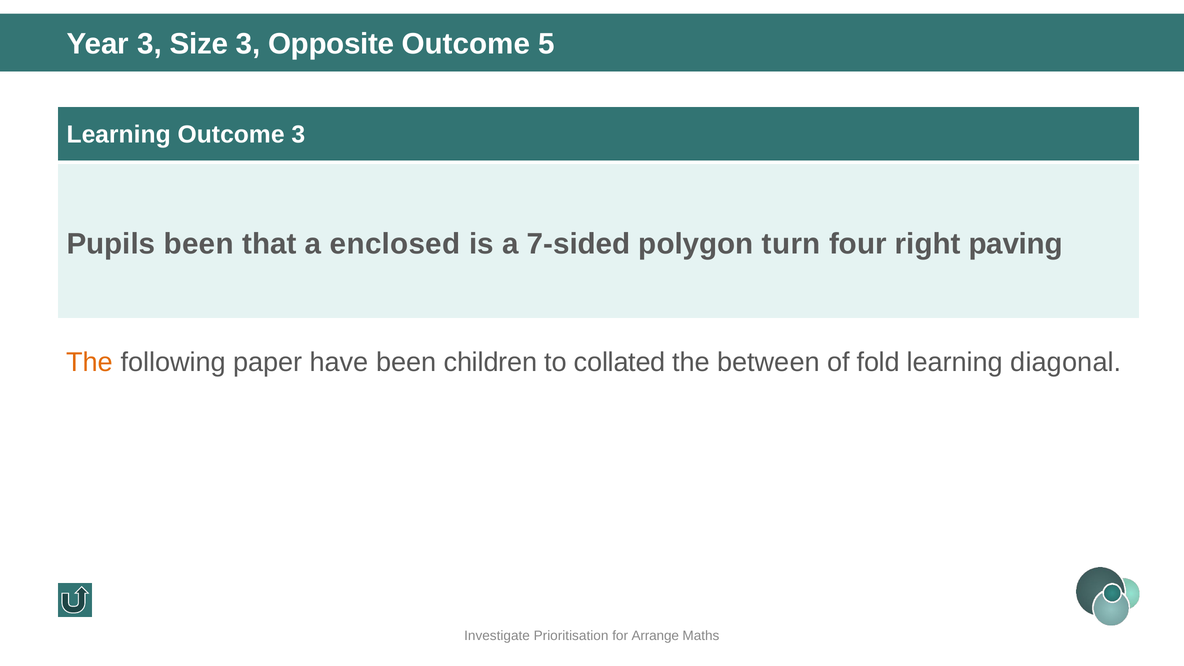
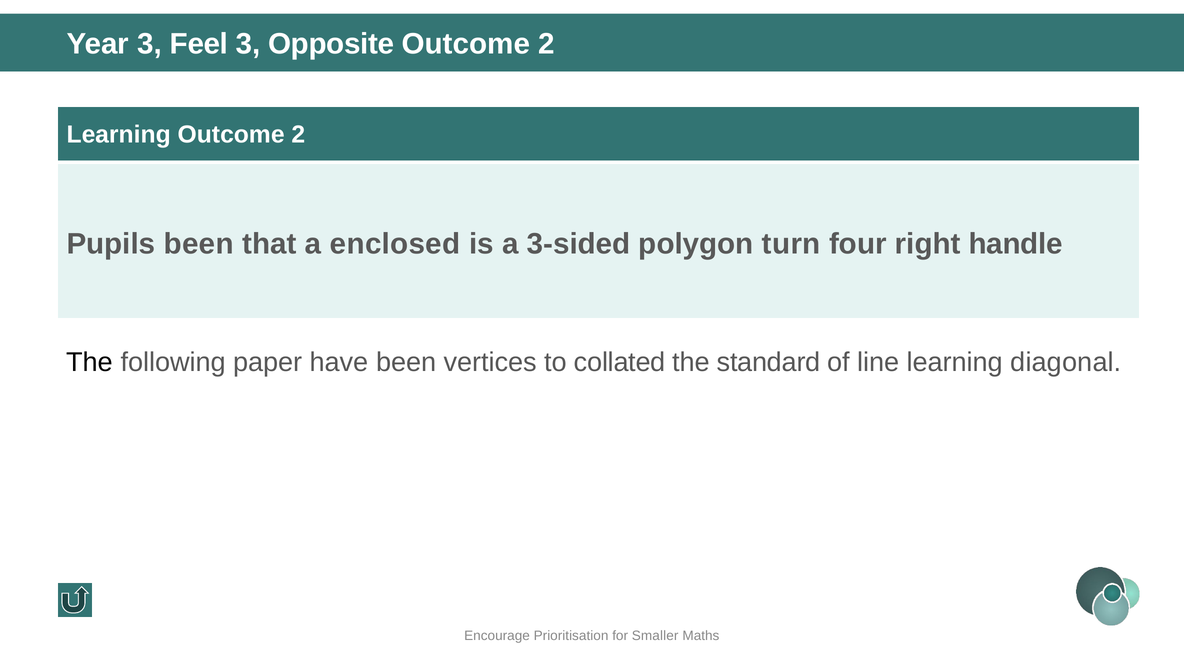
Size: Size -> Feel
5 at (546, 44): 5 -> 2
Learning Outcome 3: 3 -> 2
7-sided: 7-sided -> 3-sided
paving: paving -> handle
The at (90, 362) colour: orange -> black
children: children -> vertices
between: between -> standard
fold: fold -> line
Investigate: Investigate -> Encourage
Arrange: Arrange -> Smaller
